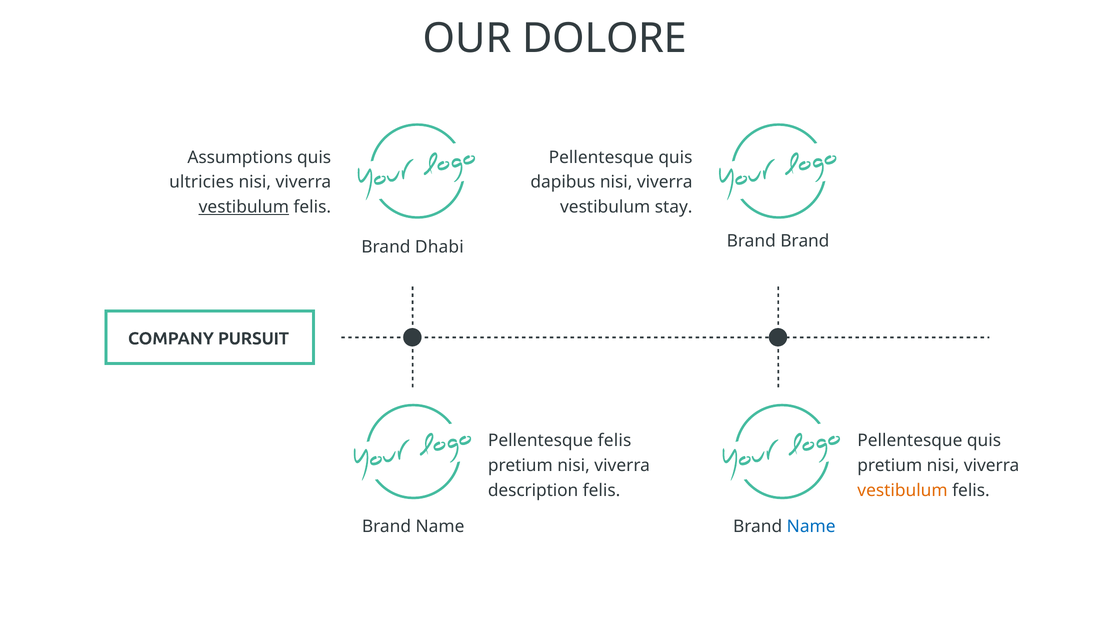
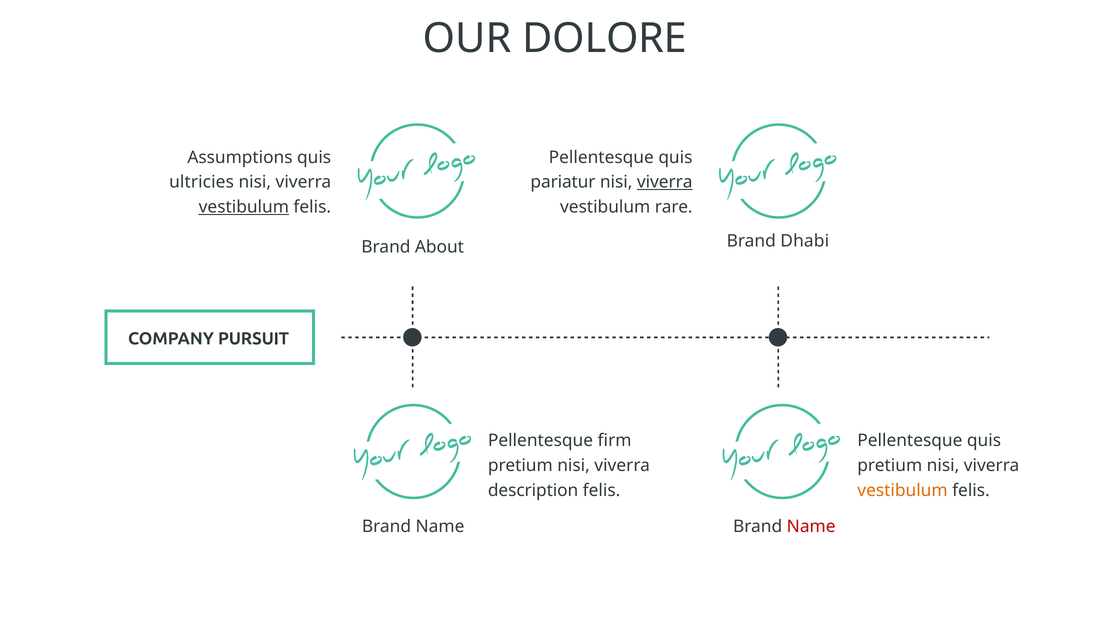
dapibus: dapibus -> pariatur
viverra at (665, 182) underline: none -> present
stay: stay -> rare
Brand at (805, 241): Brand -> Dhabi
Dhabi: Dhabi -> About
Pellentesque felis: felis -> firm
Name at (811, 527) colour: blue -> red
